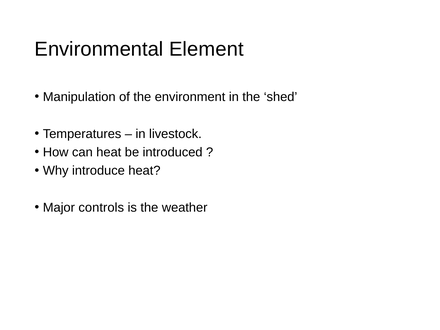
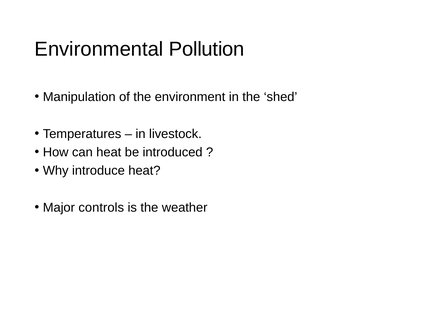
Element: Element -> Pollution
